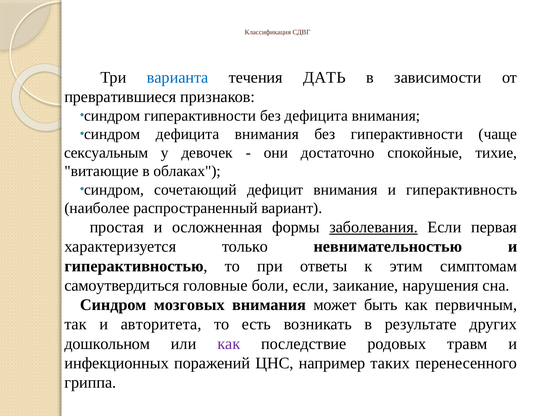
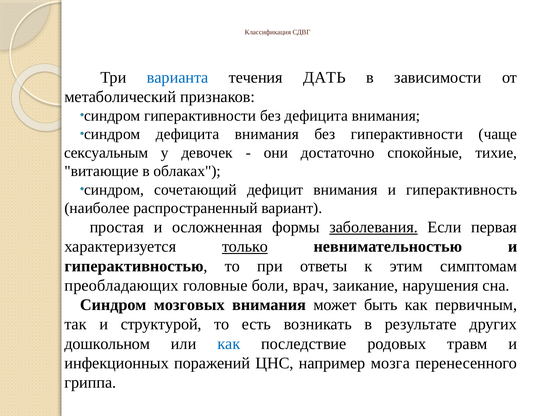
превратившиеся: превратившиеся -> метаболический
только underline: none -> present
самоутвердиться: самоутвердиться -> преобладающих
боли если: если -> врач
авторитета: авторитета -> структурой
как at (229, 344) colour: purple -> blue
таких: таких -> мозга
